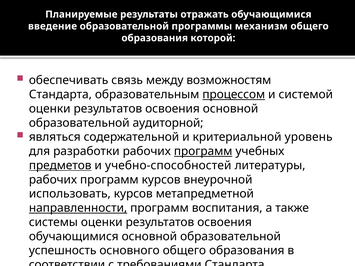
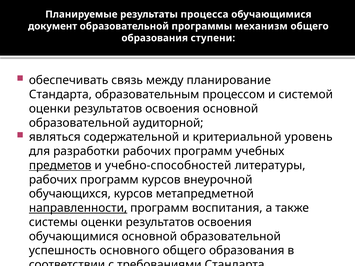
отражать: отражать -> процесса
введение: введение -> документ
которой: которой -> ступени
возможностям: возможностям -> планирование
процессом underline: present -> none
программ at (203, 151) underline: present -> none
использовать: использовать -> обучающихся
